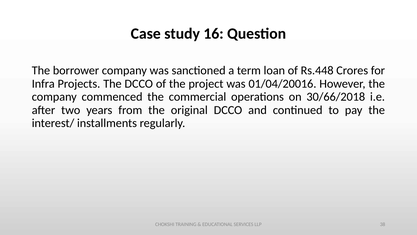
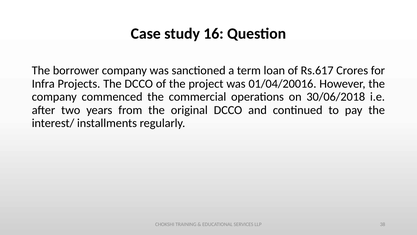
Rs.448: Rs.448 -> Rs.617
30/66/2018: 30/66/2018 -> 30/06/2018
